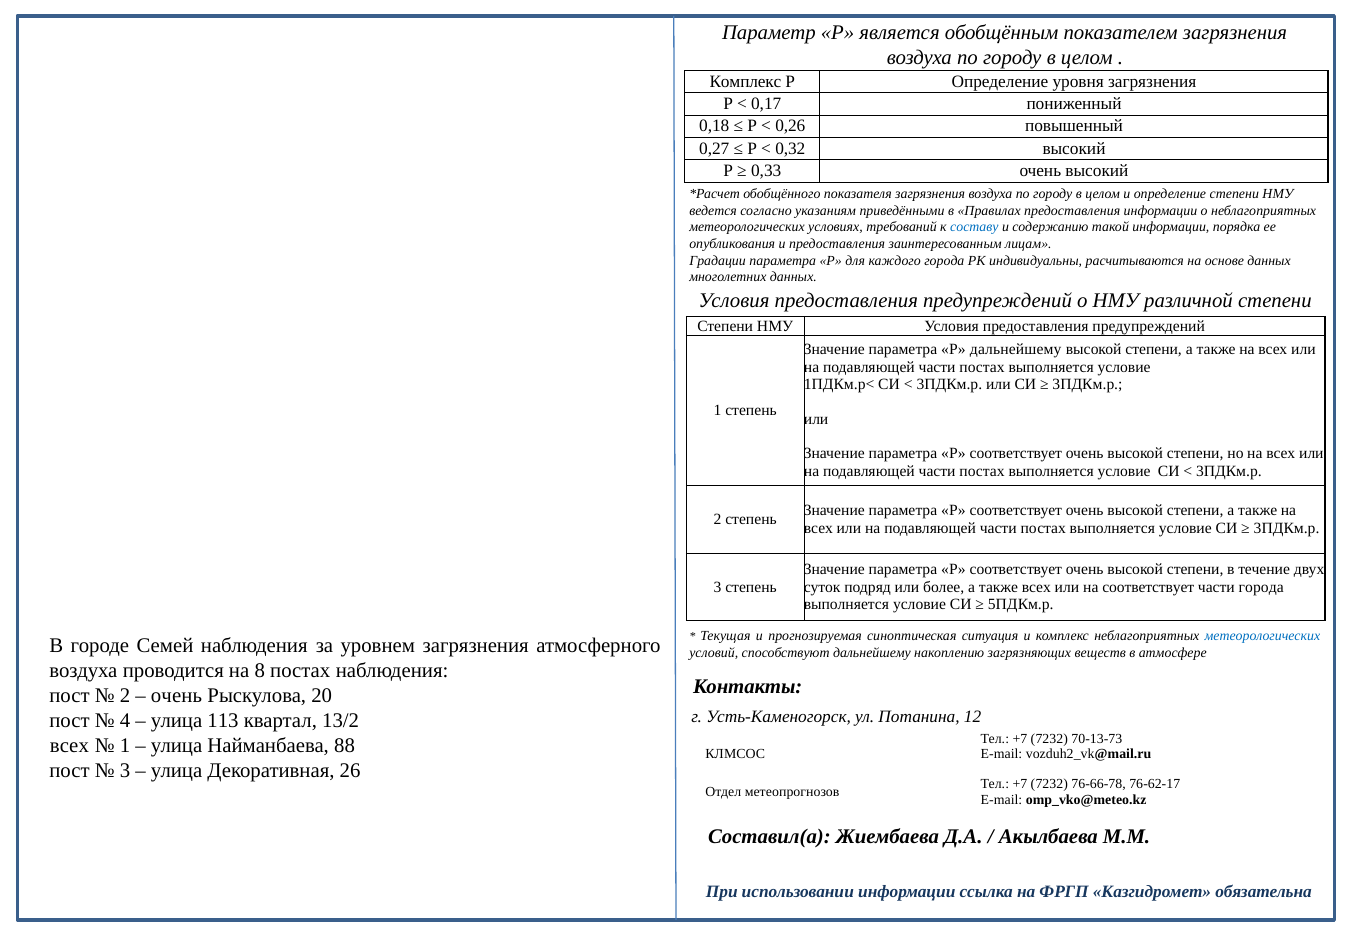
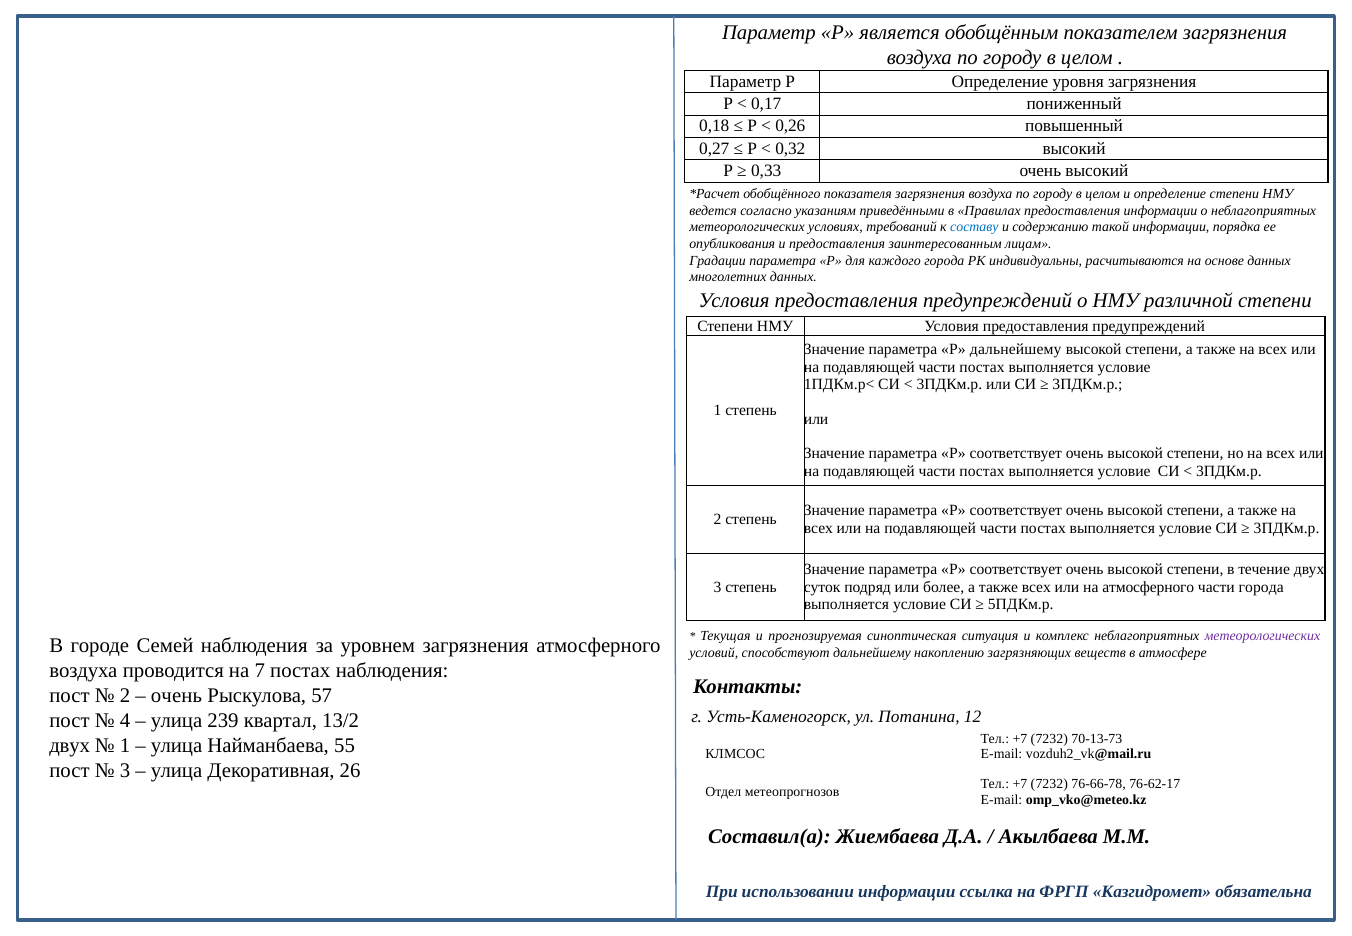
Комплекс at (745, 81): Комплекс -> Параметр
на соответствует: соответствует -> атмосферного
метеорологических at (1262, 636) colour: blue -> purple
8: 8 -> 7
20: 20 -> 57
113: 113 -> 239
всех at (69, 745): всех -> двух
88: 88 -> 55
